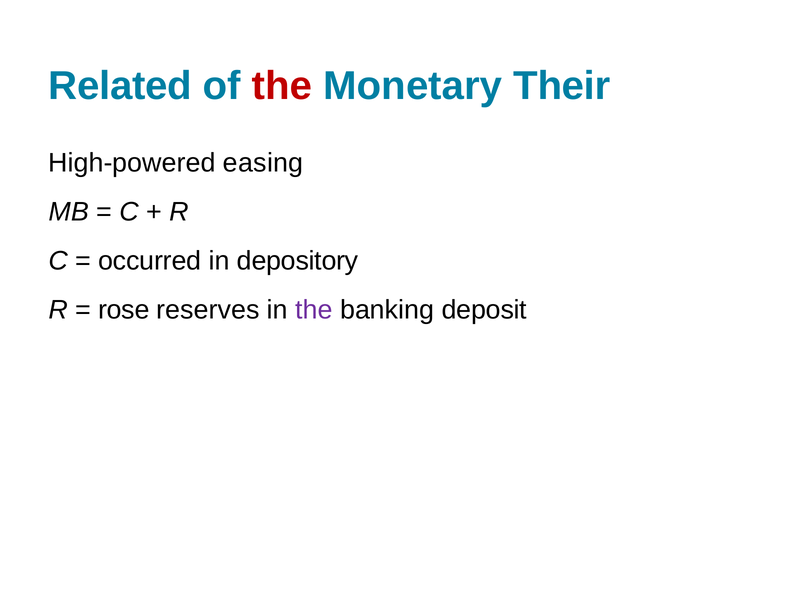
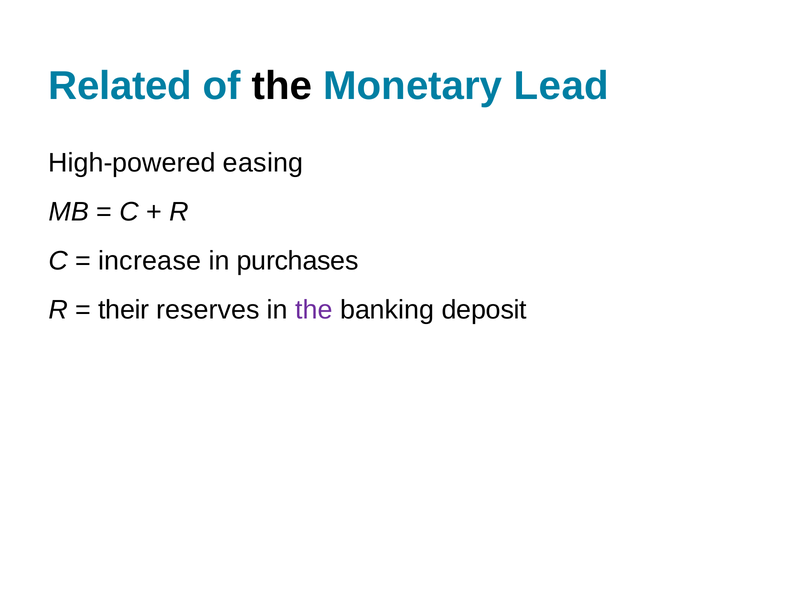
the at (282, 86) colour: red -> black
Their: Their -> Lead
occurred: occurred -> increase
depository: depository -> purchases
rose: rose -> their
